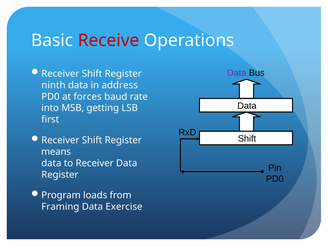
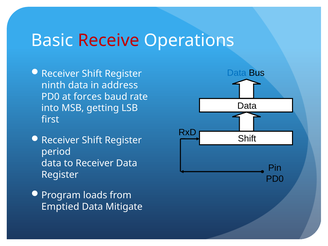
Data at (237, 73) colour: purple -> blue
means: means -> period
Framing: Framing -> Emptied
Exercise: Exercise -> Mitigate
